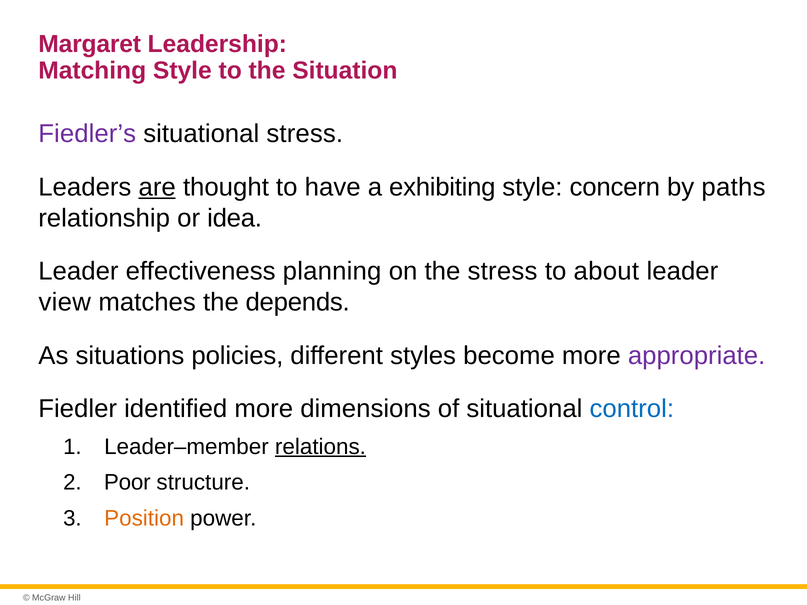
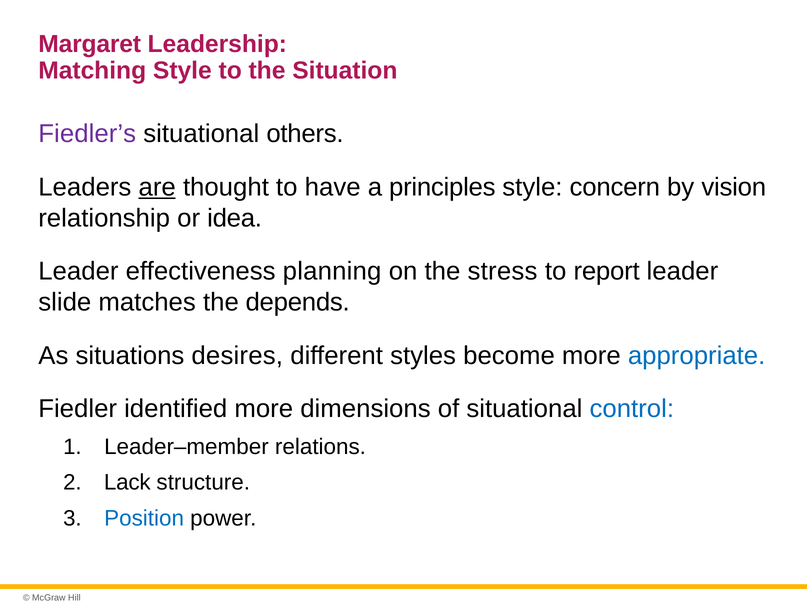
situational stress: stress -> others
exhibiting: exhibiting -> principles
paths: paths -> vision
about: about -> report
view: view -> slide
policies: policies -> desires
appropriate colour: purple -> blue
relations underline: present -> none
Poor: Poor -> Lack
Position colour: orange -> blue
